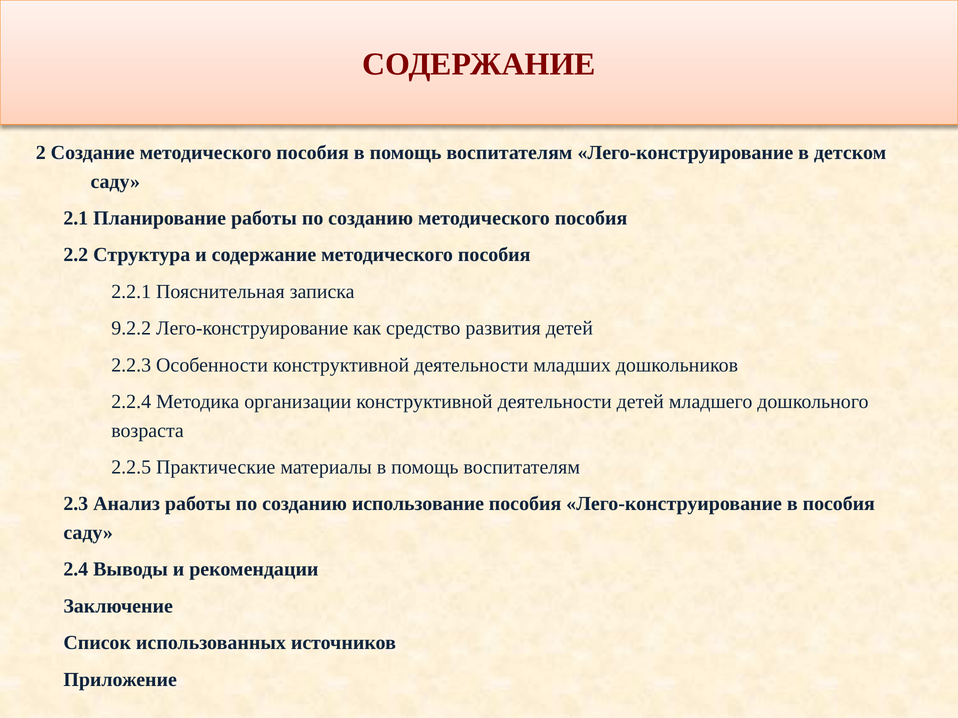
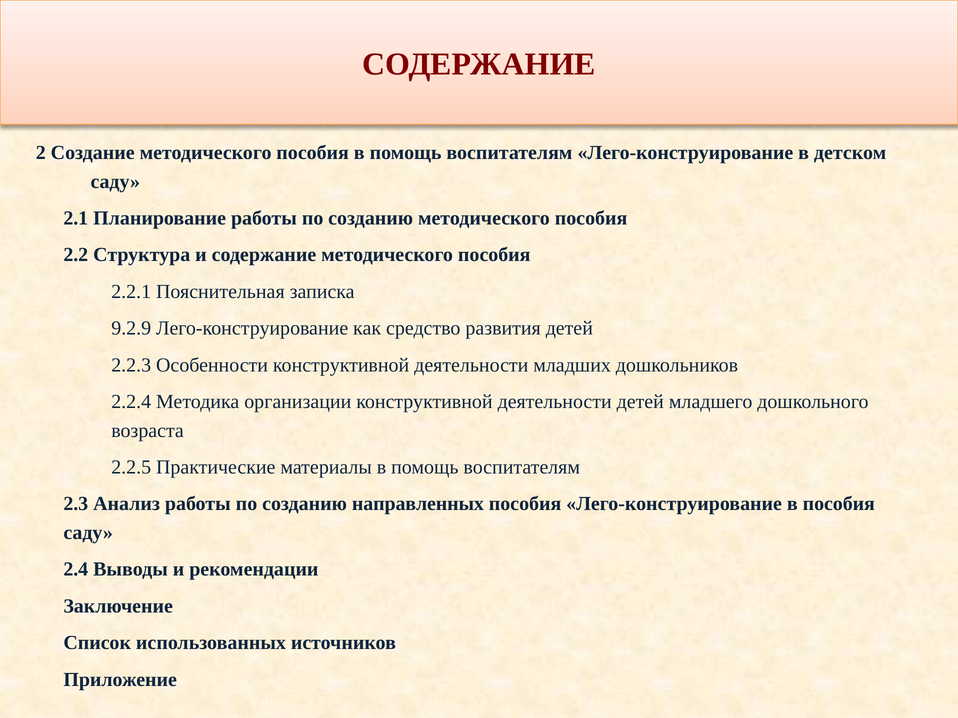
9.2.2: 9.2.2 -> 9.2.9
использование: использование -> направленных
